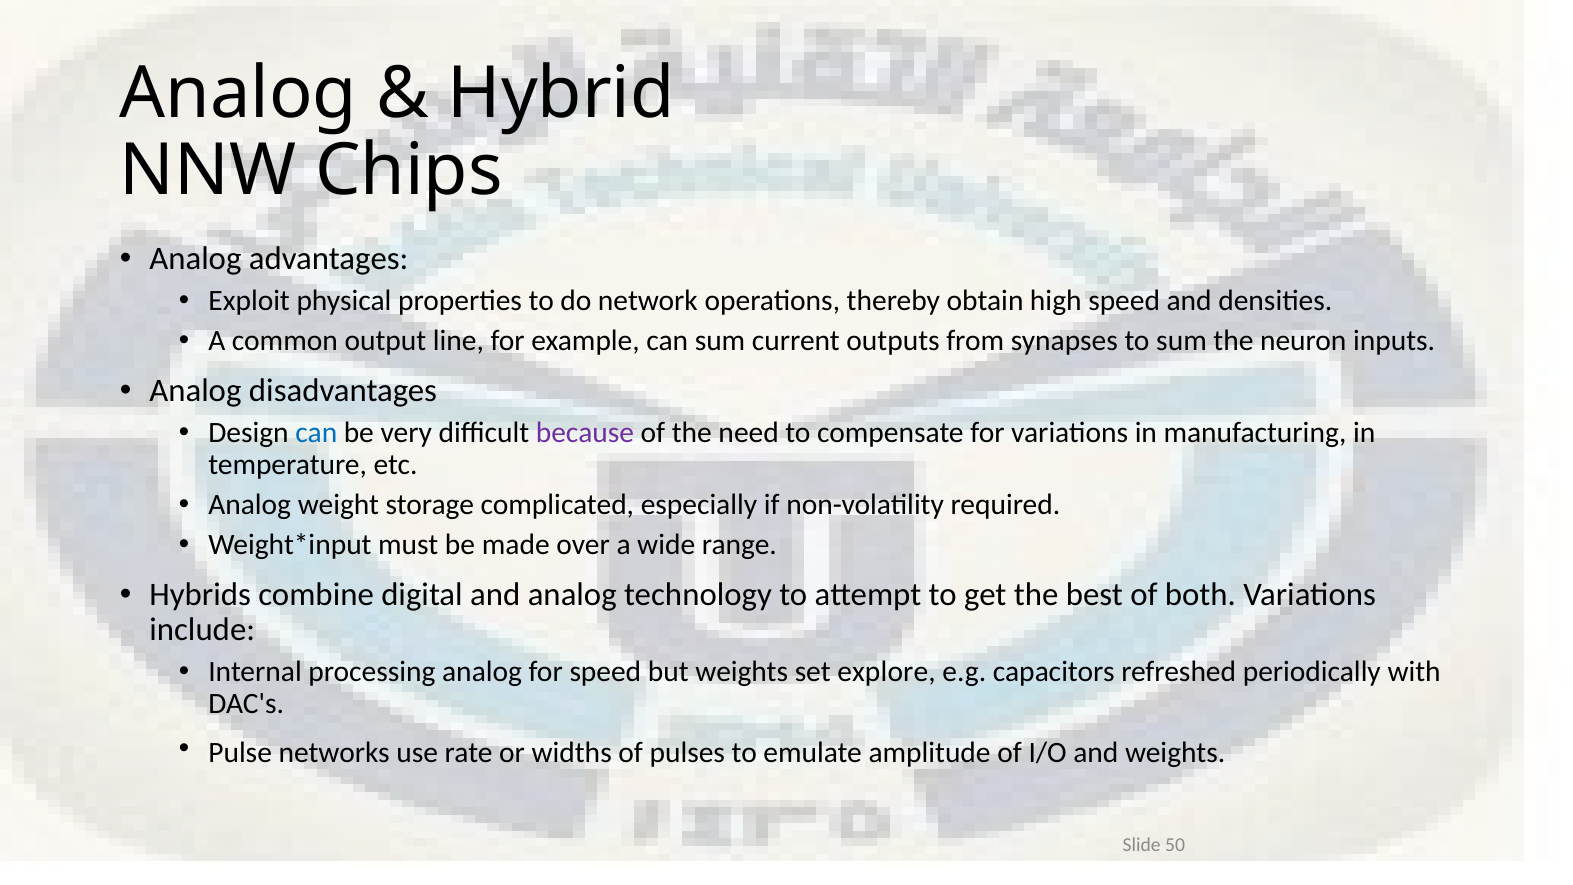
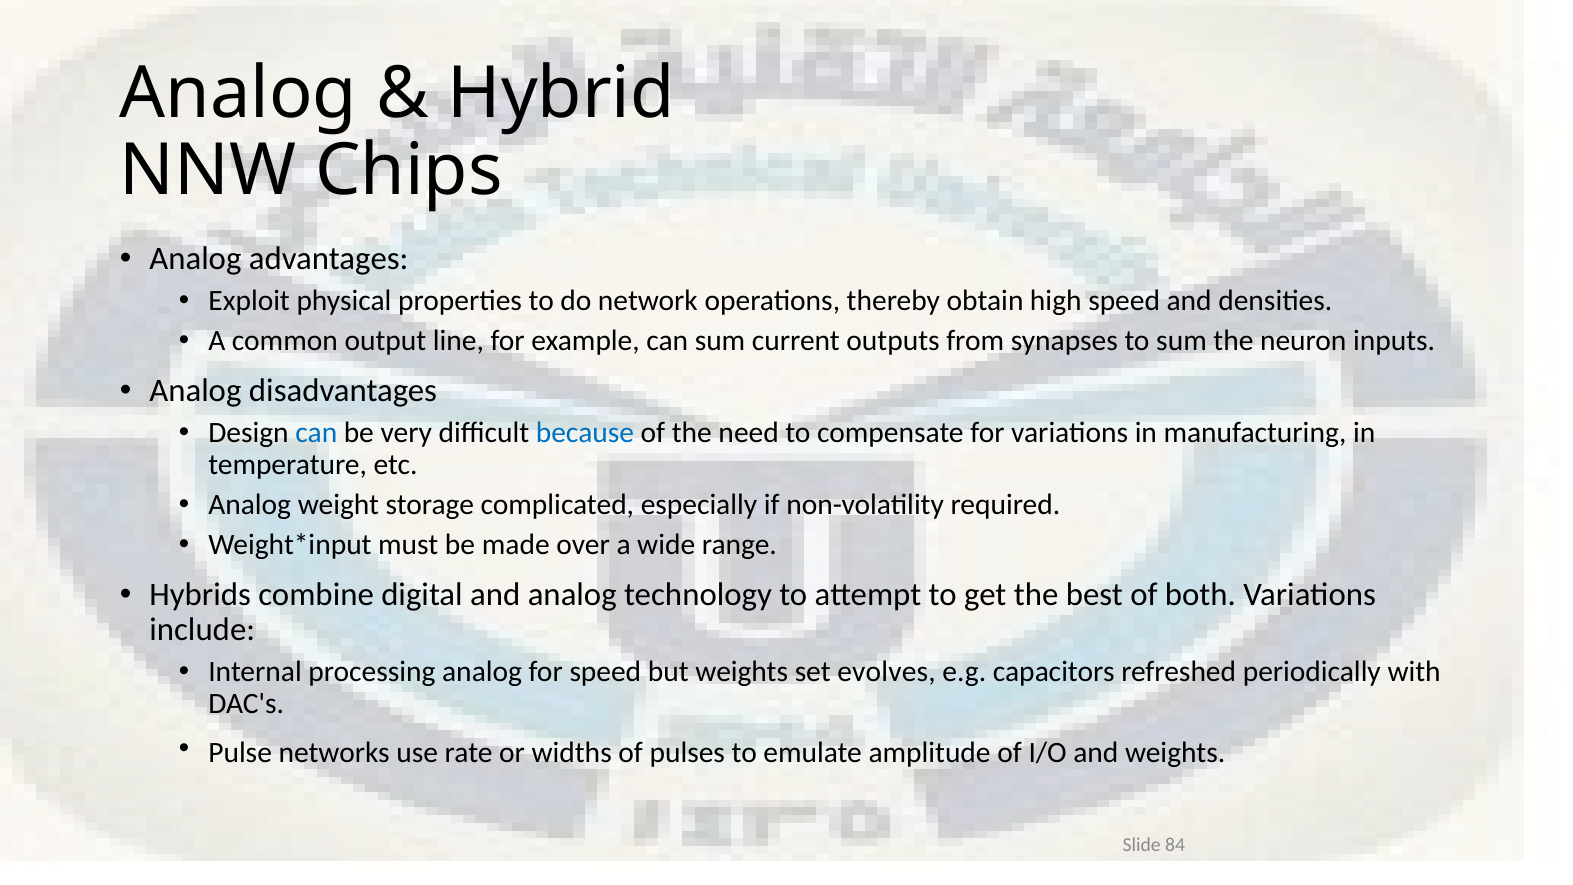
because colour: purple -> blue
explore: explore -> evolves
50: 50 -> 84
